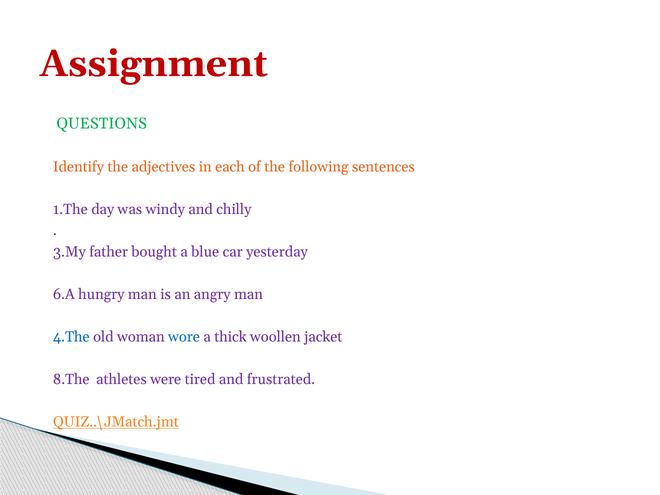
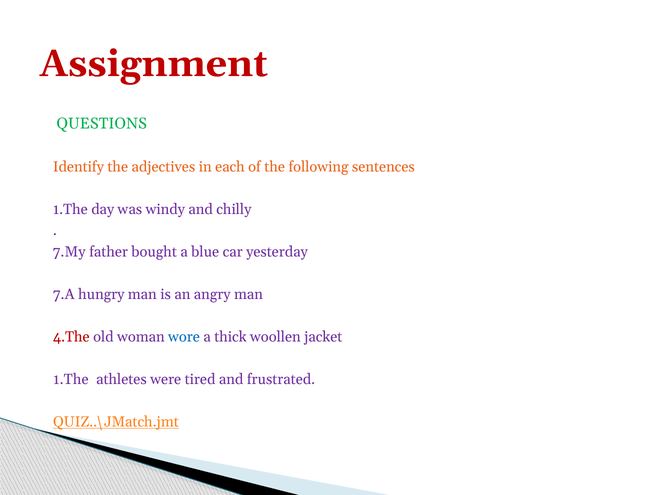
3.My: 3.My -> 7.My
6.A: 6.A -> 7.A
4.The colour: blue -> red
8.The at (71, 379): 8.The -> 1.The
